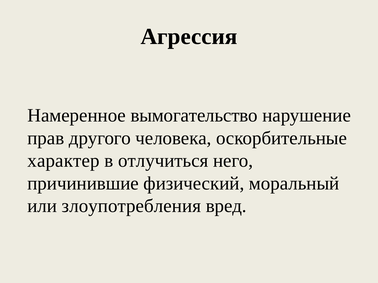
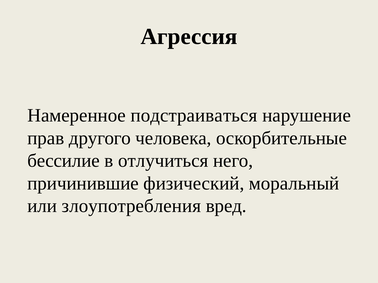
вымогательство: вымогательство -> подстраиваться
характер: характер -> бессилие
